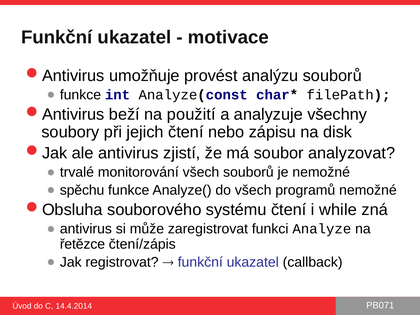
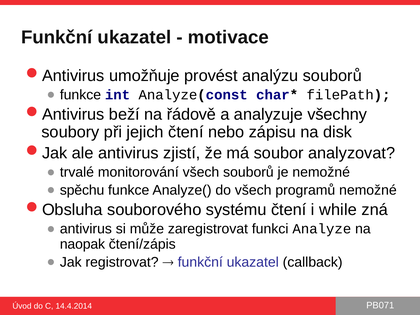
použití: použití -> řádově
řetězce: řetězce -> naopak
